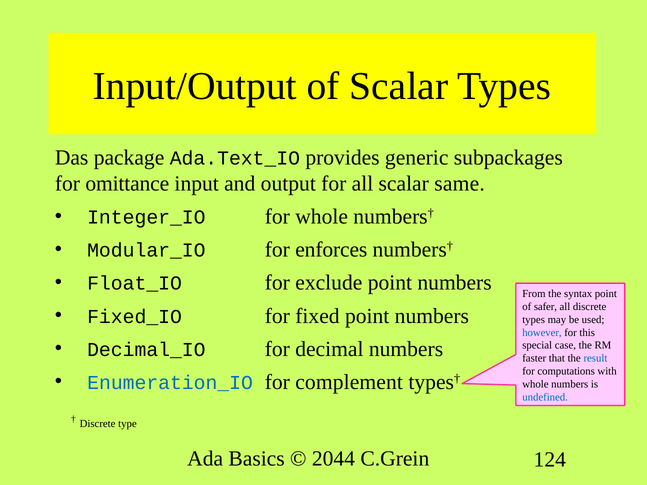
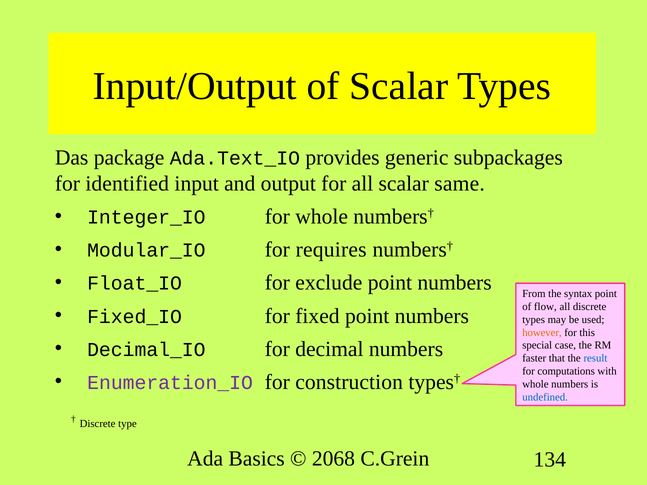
omittance: omittance -> identified
enforces: enforces -> requires
safer: safer -> flow
however colour: blue -> orange
Enumeration_IO colour: blue -> purple
complement: complement -> construction
2044: 2044 -> 2068
124: 124 -> 134
